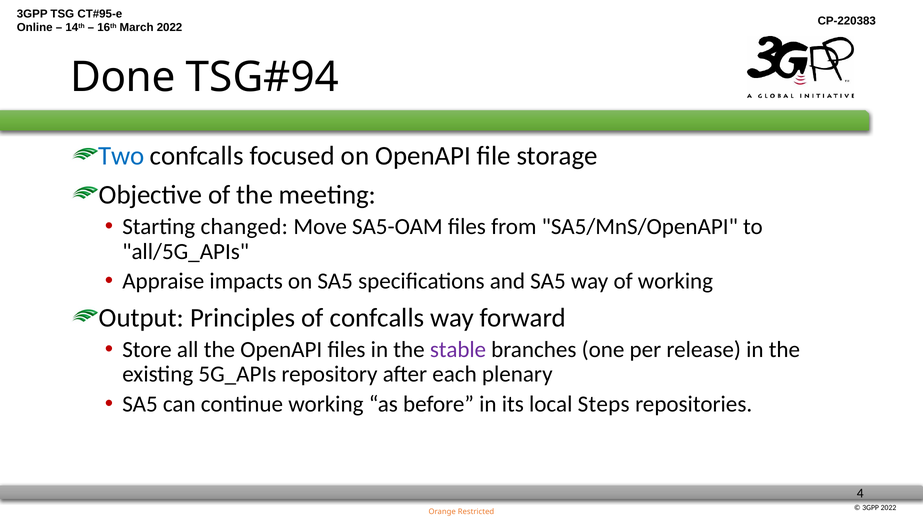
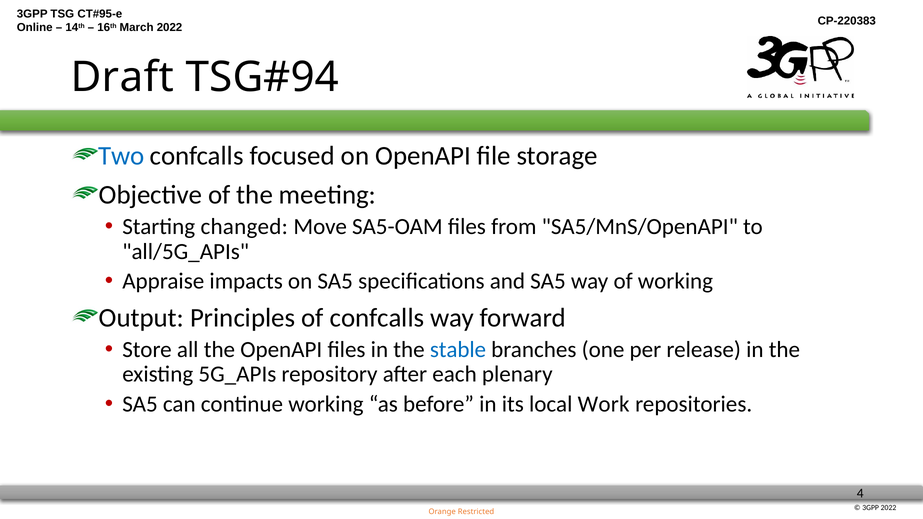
Done: Done -> Draft
stable colour: purple -> blue
Steps: Steps -> Work
